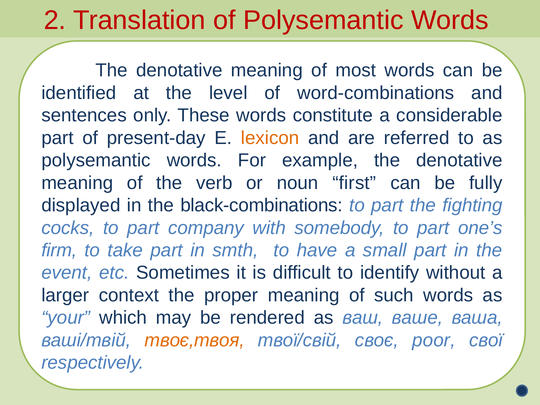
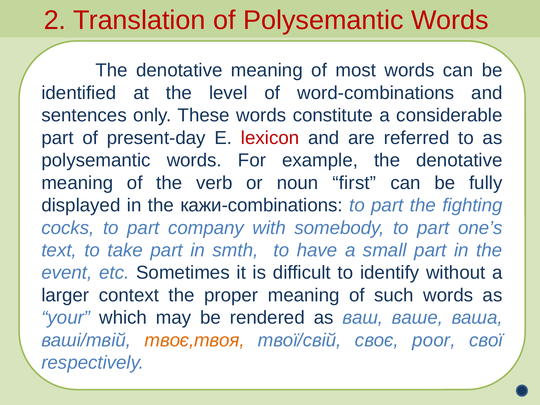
lexicon colour: orange -> red
black-combinations: black-combinations -> кажи-combinations
firm: firm -> text
